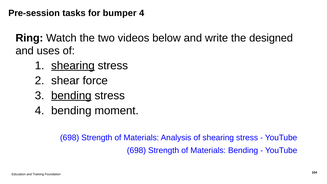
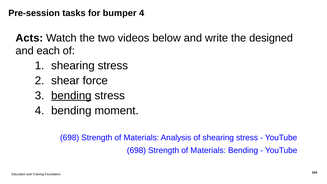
Ring: Ring -> Acts
uses: uses -> each
shearing at (73, 66) underline: present -> none
